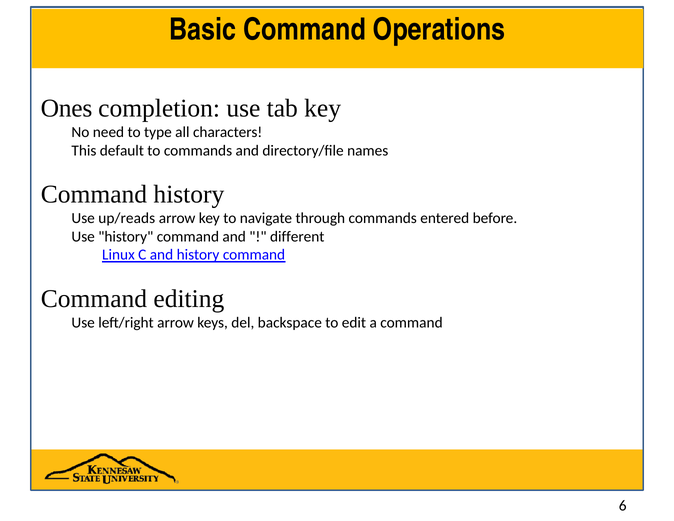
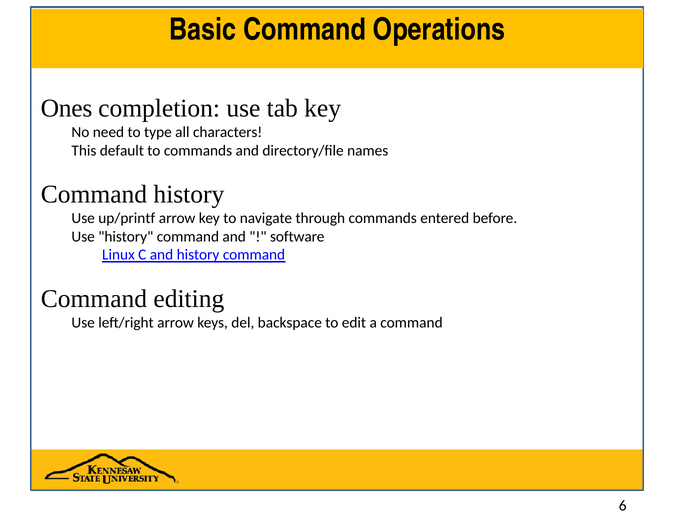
up/reads: up/reads -> up/printf
different: different -> software
